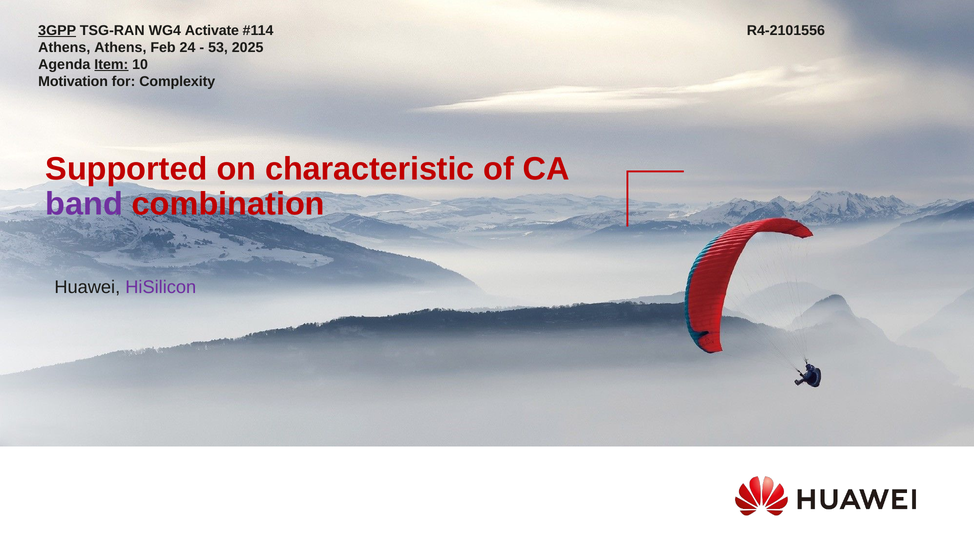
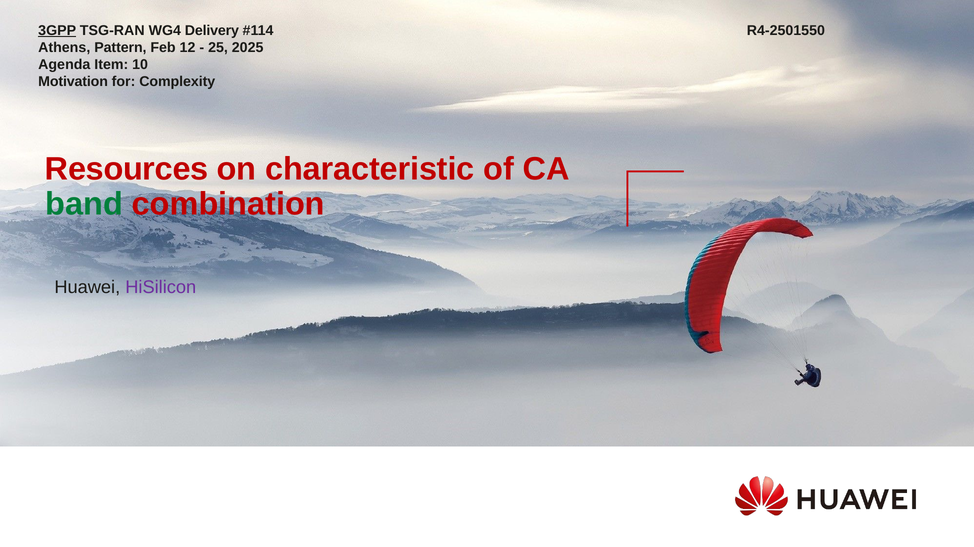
Activate: Activate -> Delivery
R4-2101556: R4-2101556 -> R4-2501550
Athens Athens: Athens -> Pattern
24: 24 -> 12
53: 53 -> 25
Item underline: present -> none
Supported: Supported -> Resources
band colour: purple -> green
